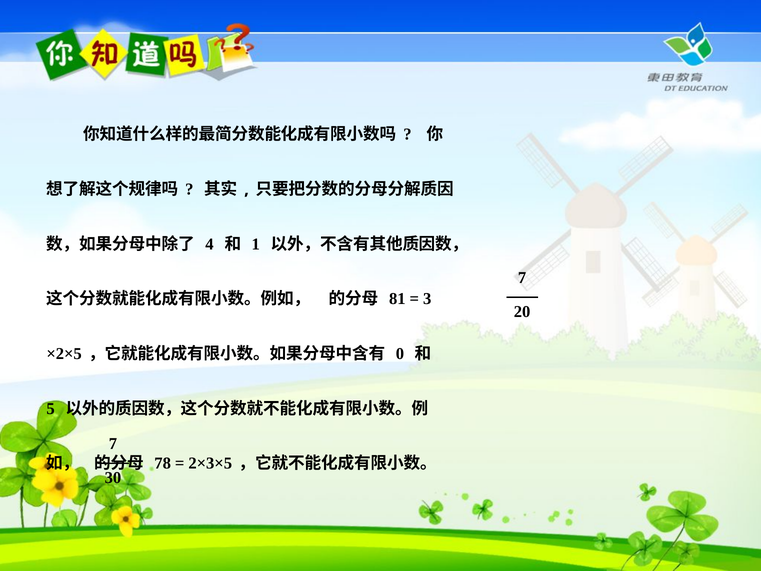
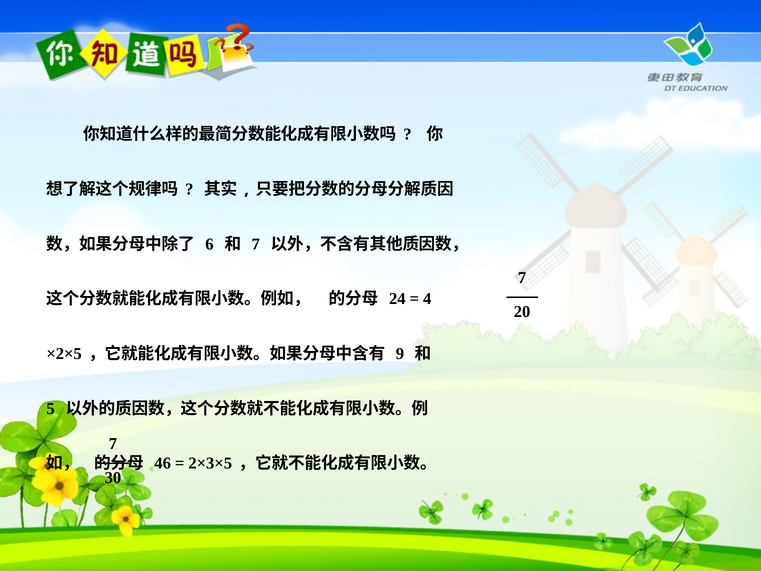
4: 4 -> 6
1 at (256, 244): 1 -> 7
81: 81 -> 24
3: 3 -> 4
0: 0 -> 9
78: 78 -> 46
